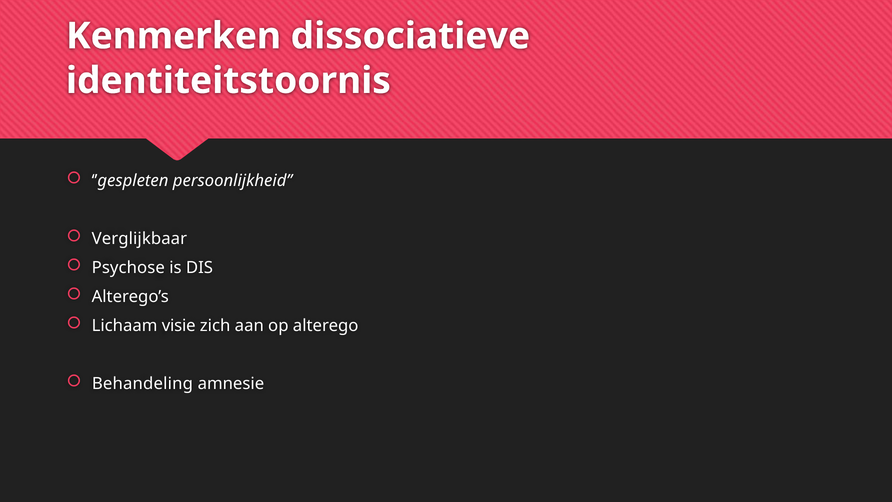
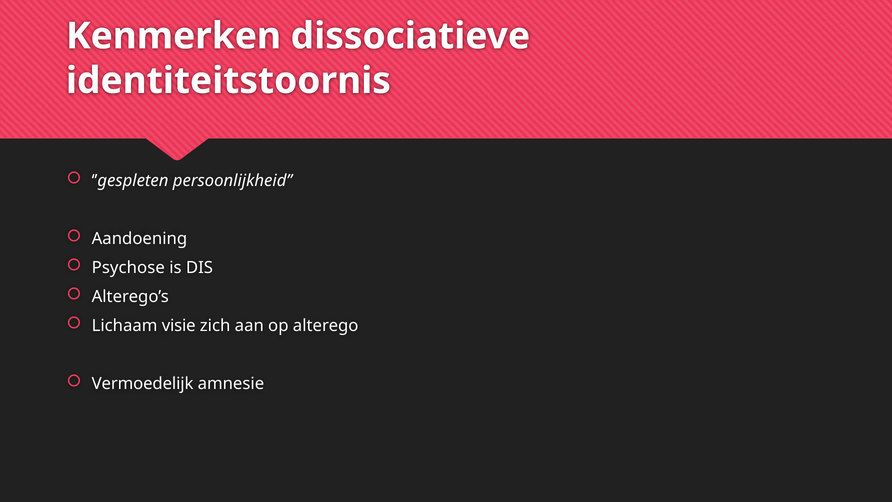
Verglijkbaar: Verglijkbaar -> Aandoening
Behandeling: Behandeling -> Vermoedelijk
